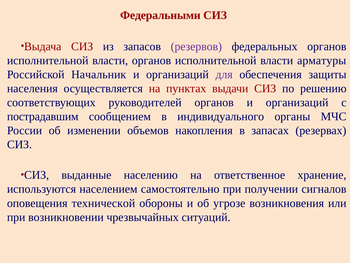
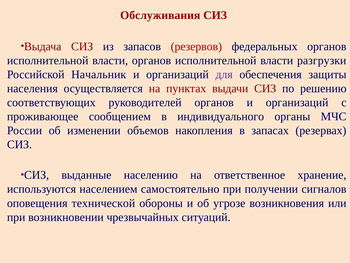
Федеральными: Федеральными -> Обслуживания
резервов colour: purple -> red
арматуры: арматуры -> разгрузки
пострадавшим: пострадавшим -> проживающее
